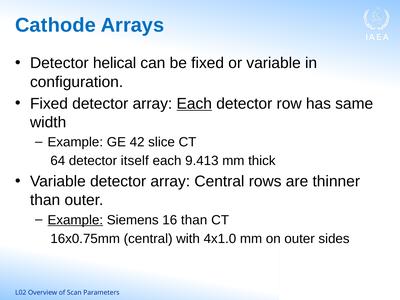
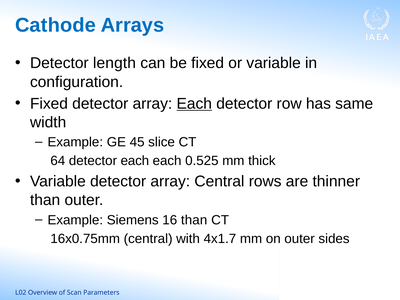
helical: helical -> length
42: 42 -> 45
detector itself: itself -> each
9.413: 9.413 -> 0.525
Example at (75, 220) underline: present -> none
4x1.0: 4x1.0 -> 4x1.7
